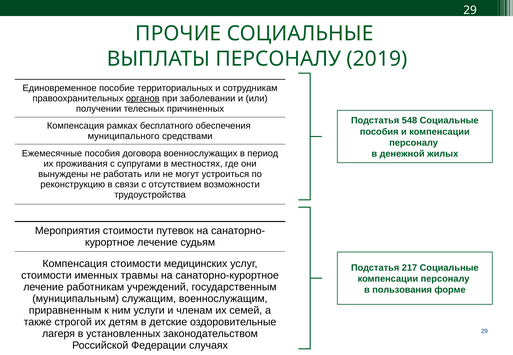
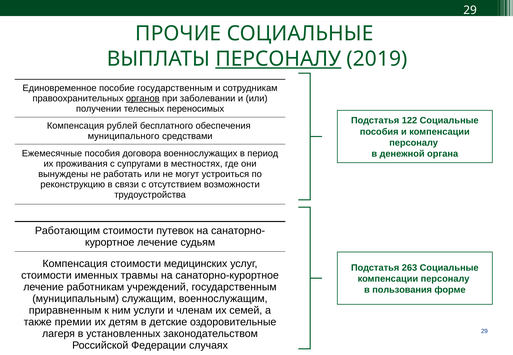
ПЕРСОНАЛУ at (278, 59) underline: none -> present
пособие территориальных: территориальных -> государственным
причиненных: причиненных -> переносимых
548: 548 -> 122
рамках: рамках -> рублей
жилых: жилых -> органа
Мероприятия: Мероприятия -> Работающим
217: 217 -> 263
строгой: строгой -> премии
